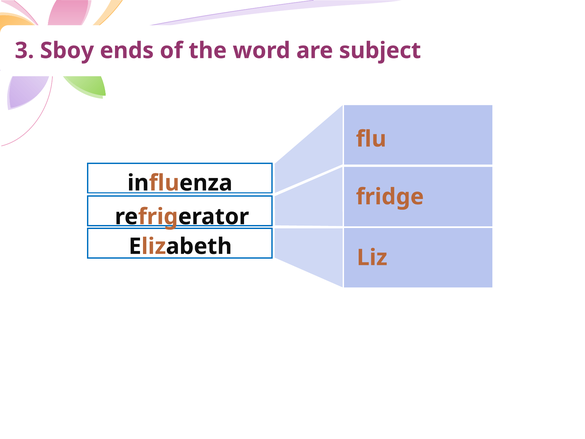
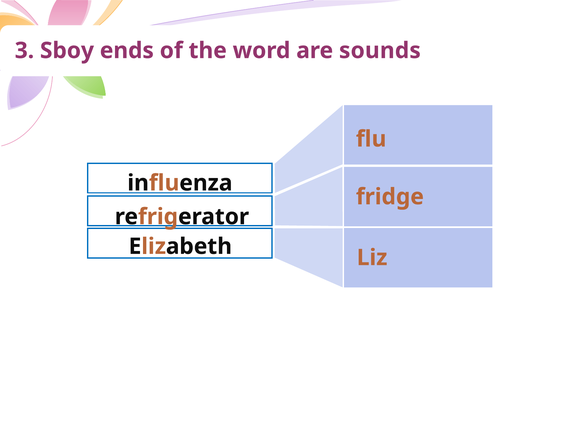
subject: subject -> sounds
